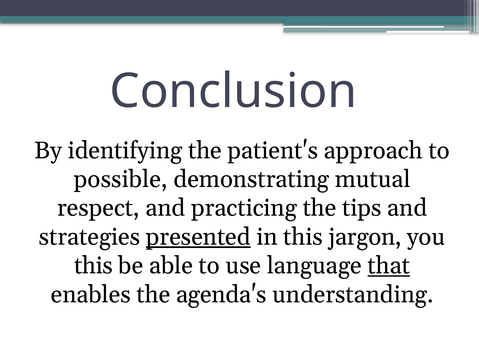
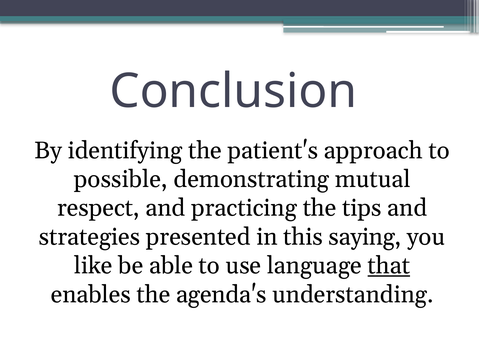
presented underline: present -> none
jargon: jargon -> saying
this at (94, 265): this -> like
